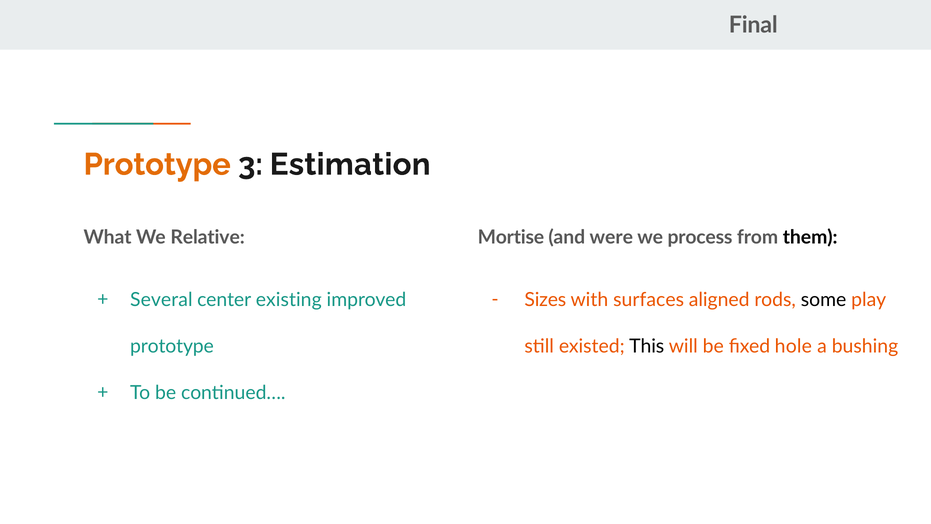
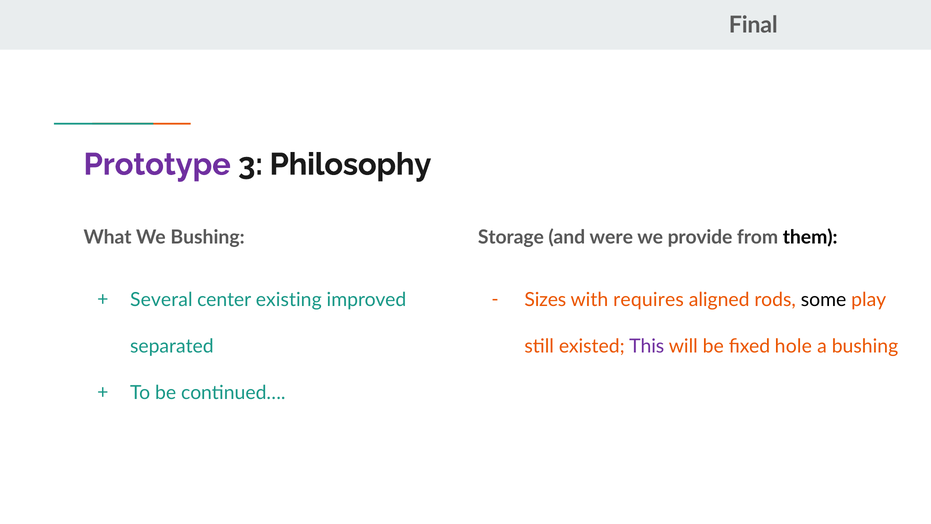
Prototype at (157, 164) colour: orange -> purple
Estimation: Estimation -> Philosophy
We Relative: Relative -> Bushing
Mortise: Mortise -> Storage
process: process -> provide
surfaces: surfaces -> requires
prototype at (172, 346): prototype -> separated
This colour: black -> purple
